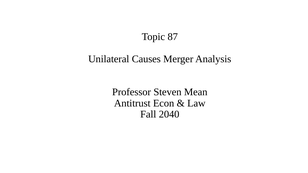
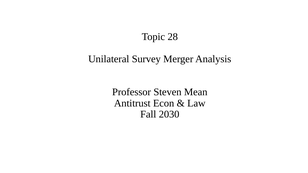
87: 87 -> 28
Causes: Causes -> Survey
2040: 2040 -> 2030
